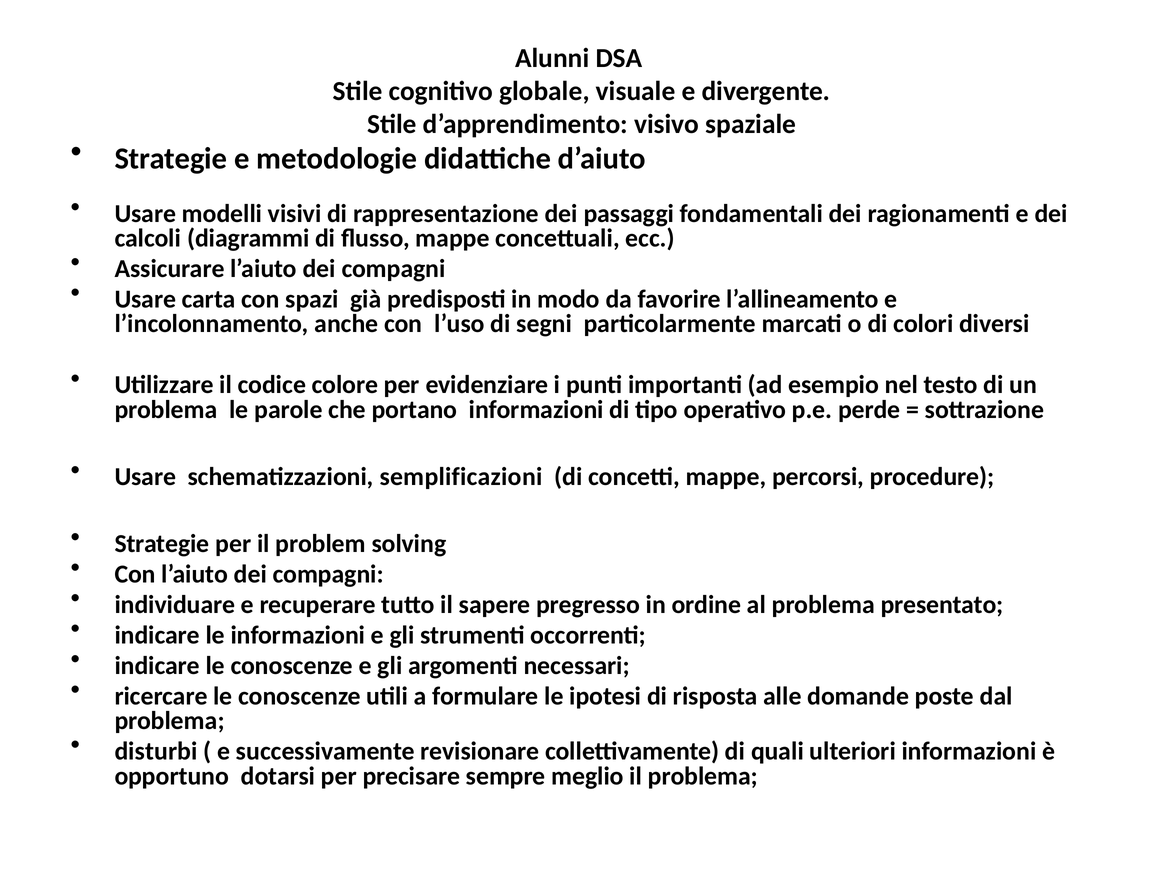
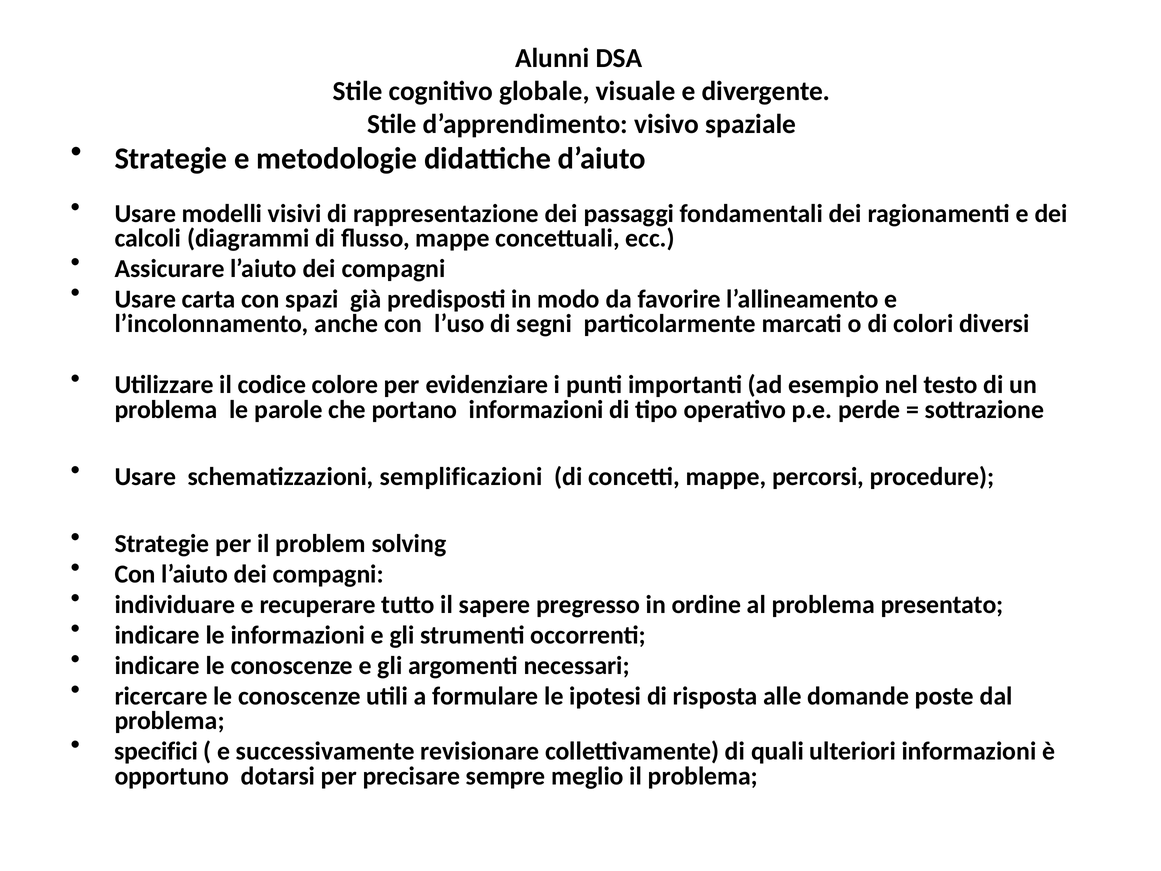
disturbi: disturbi -> specifici
